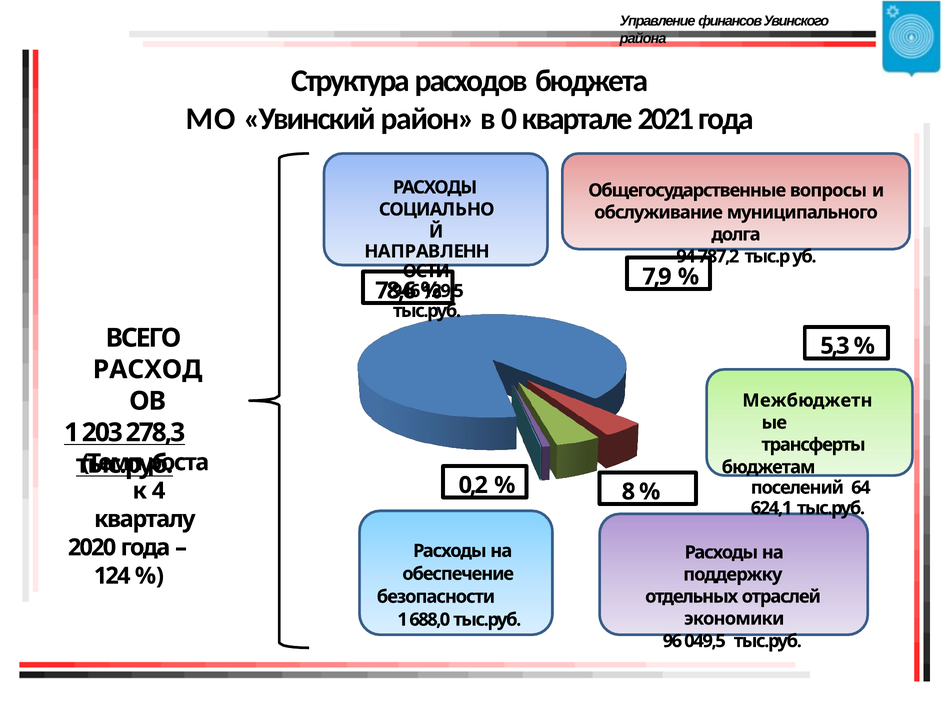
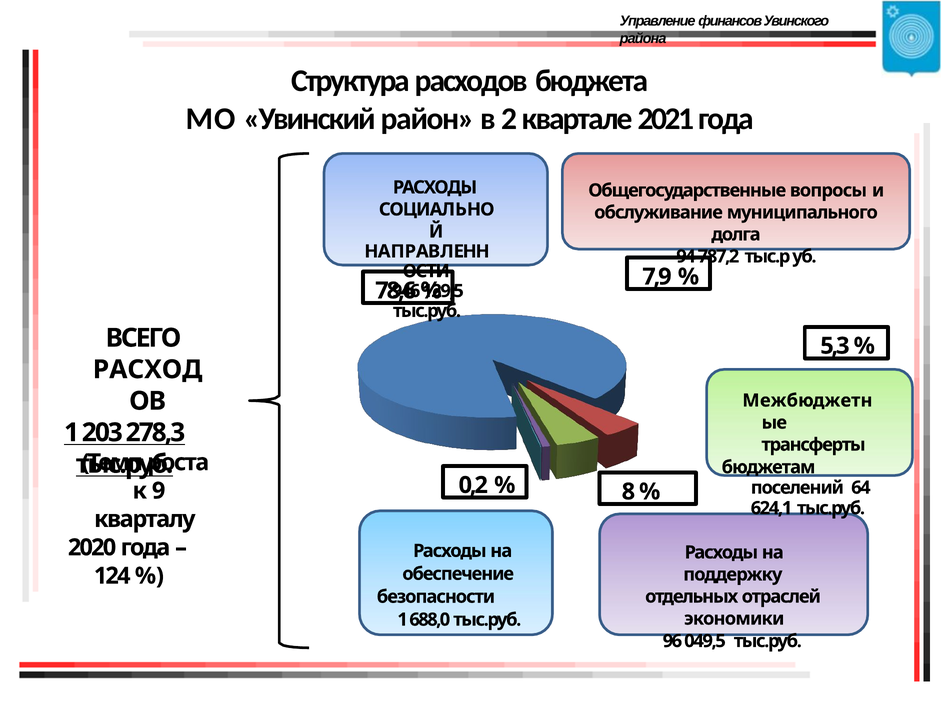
0: 0 -> 2
4: 4 -> 9
